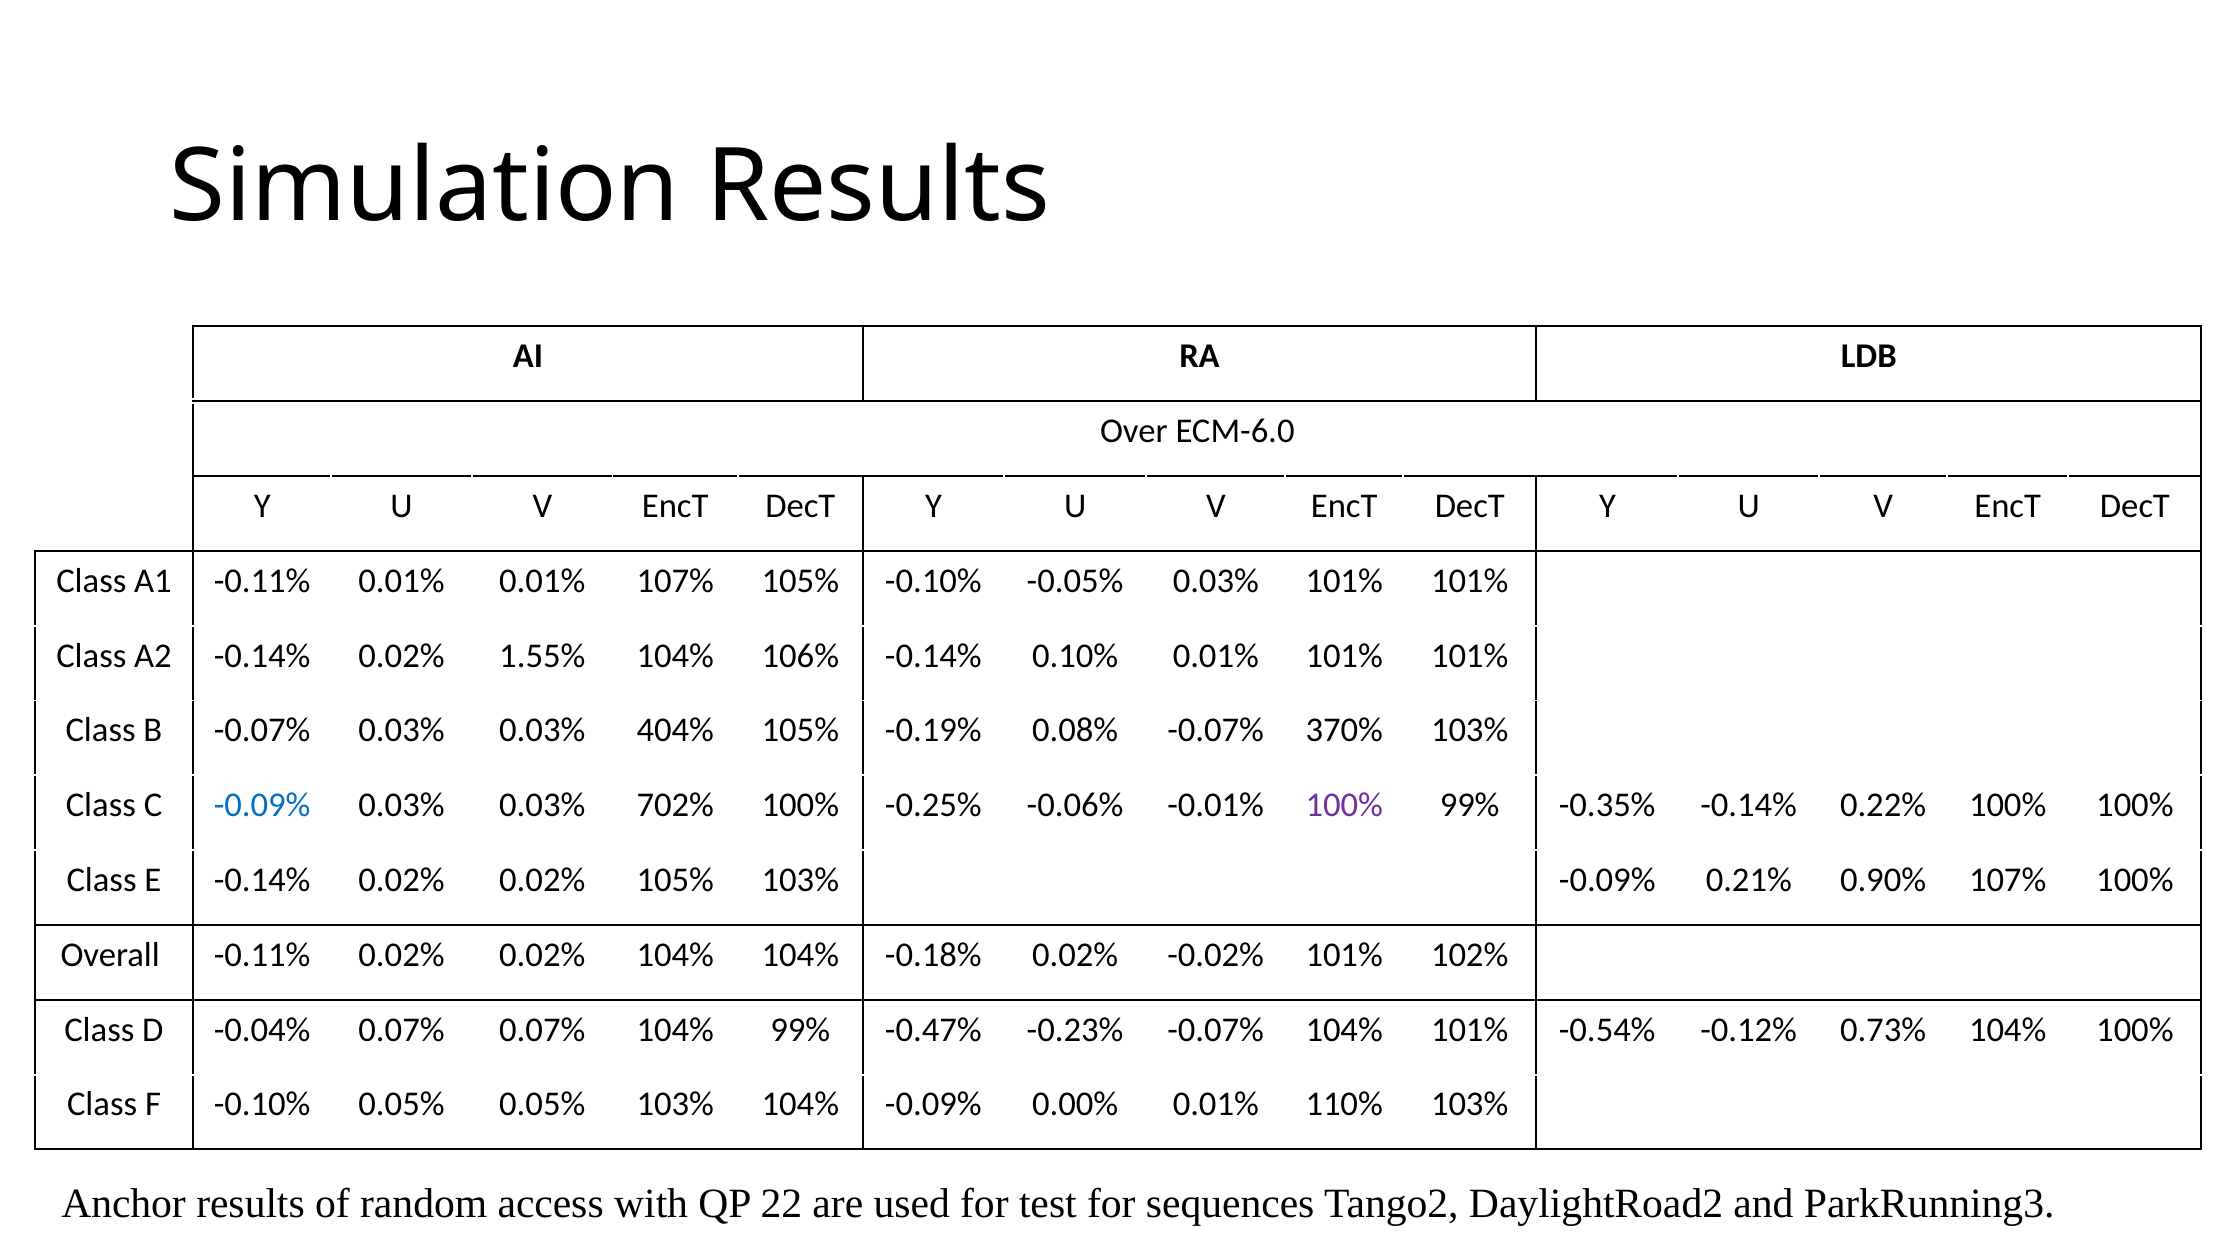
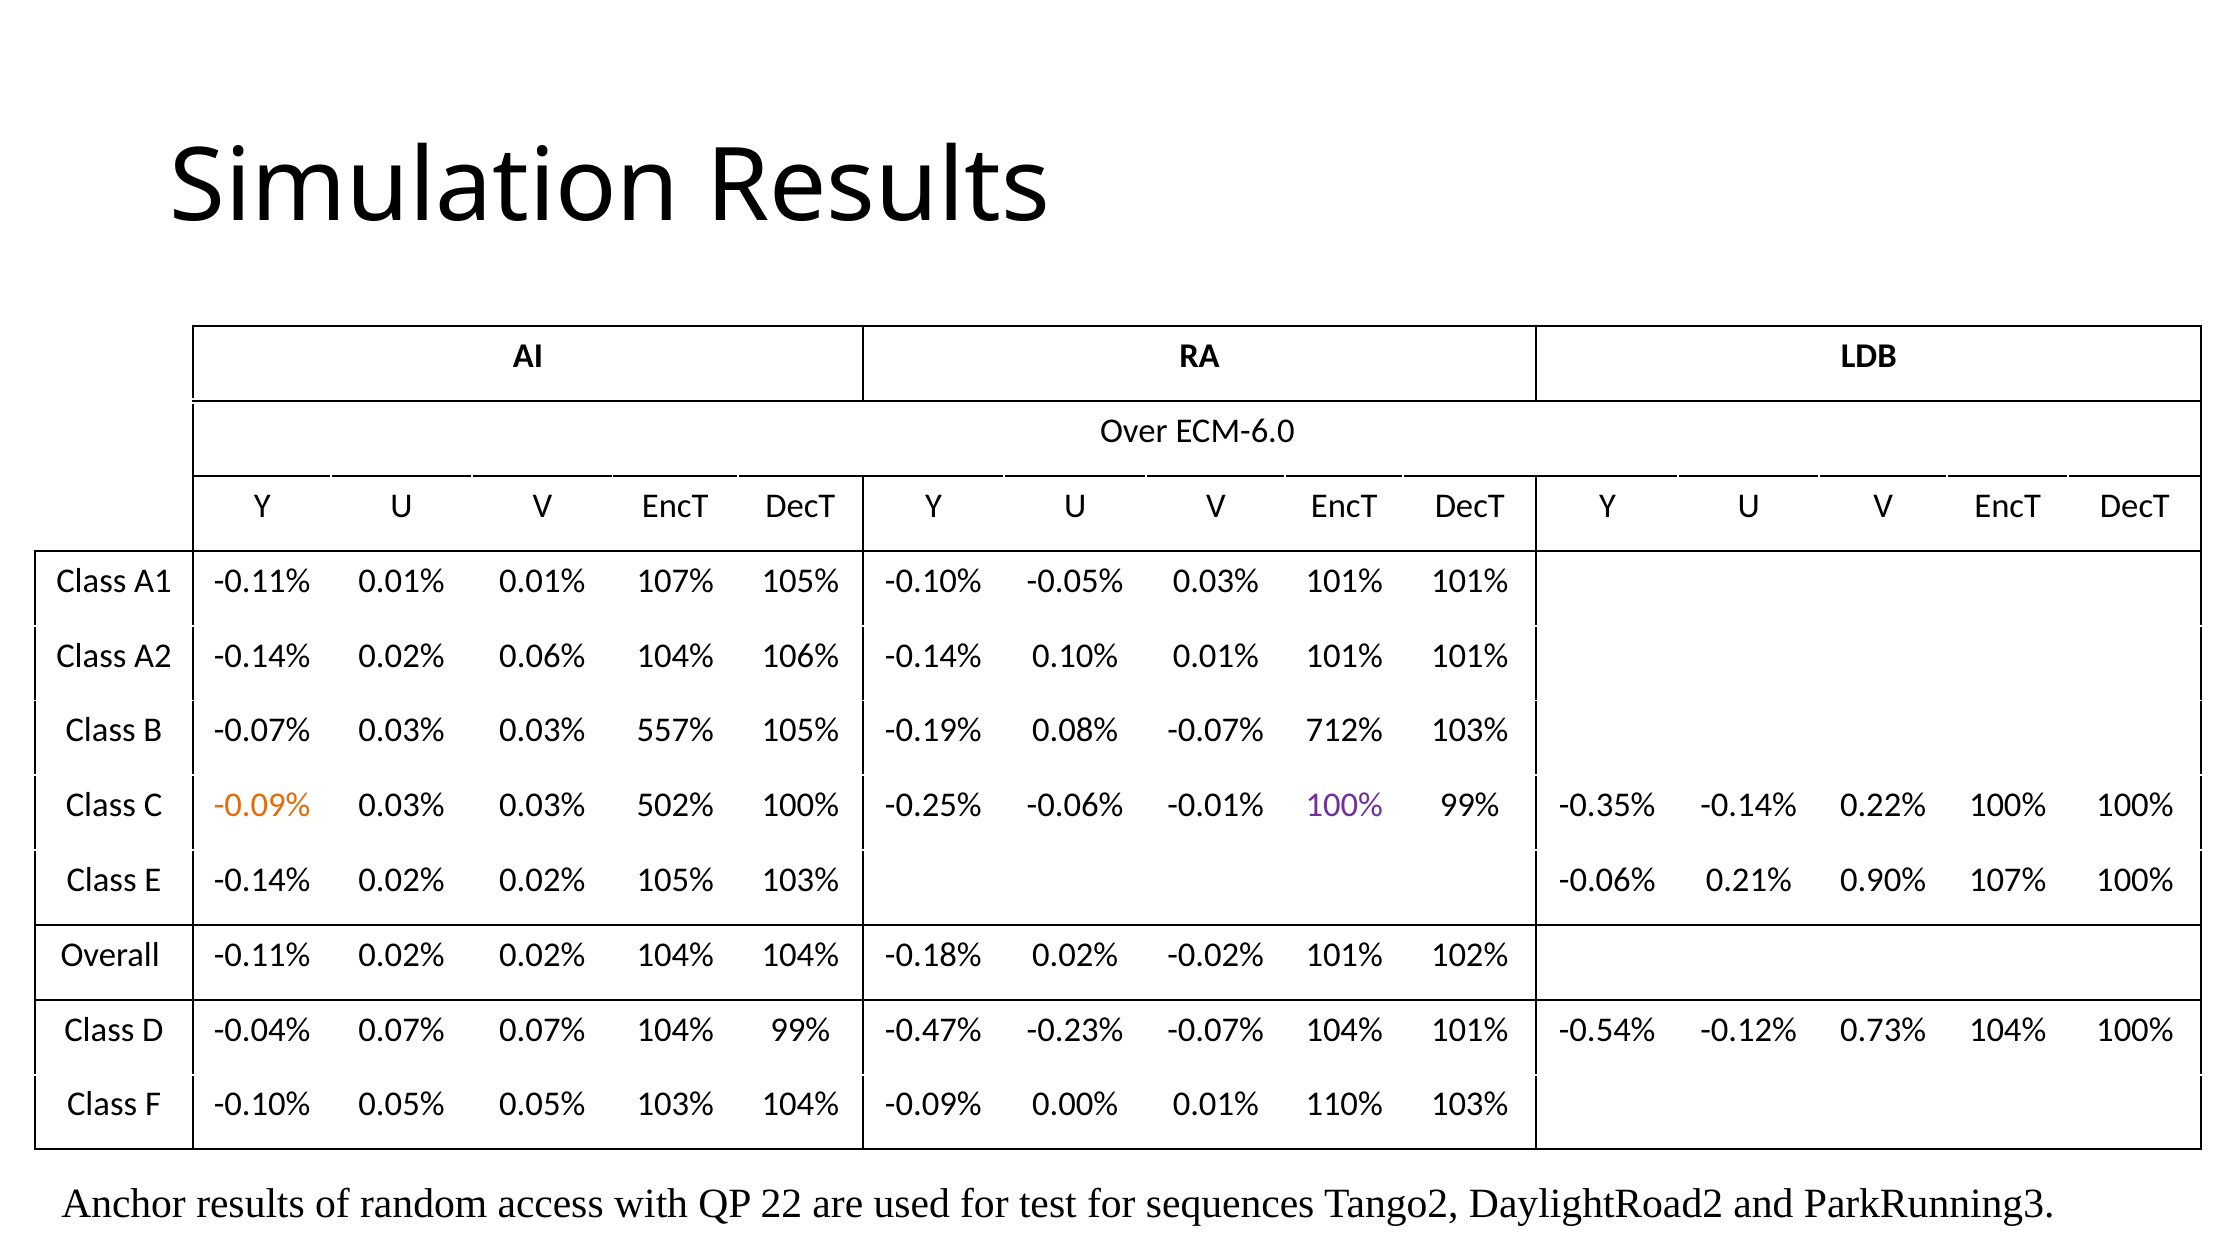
1.55%: 1.55% -> 0.06%
404%: 404% -> 557%
370%: 370% -> 712%
-0.09% at (262, 805) colour: blue -> orange
702%: 702% -> 502%
103% -0.09%: -0.09% -> -0.06%
